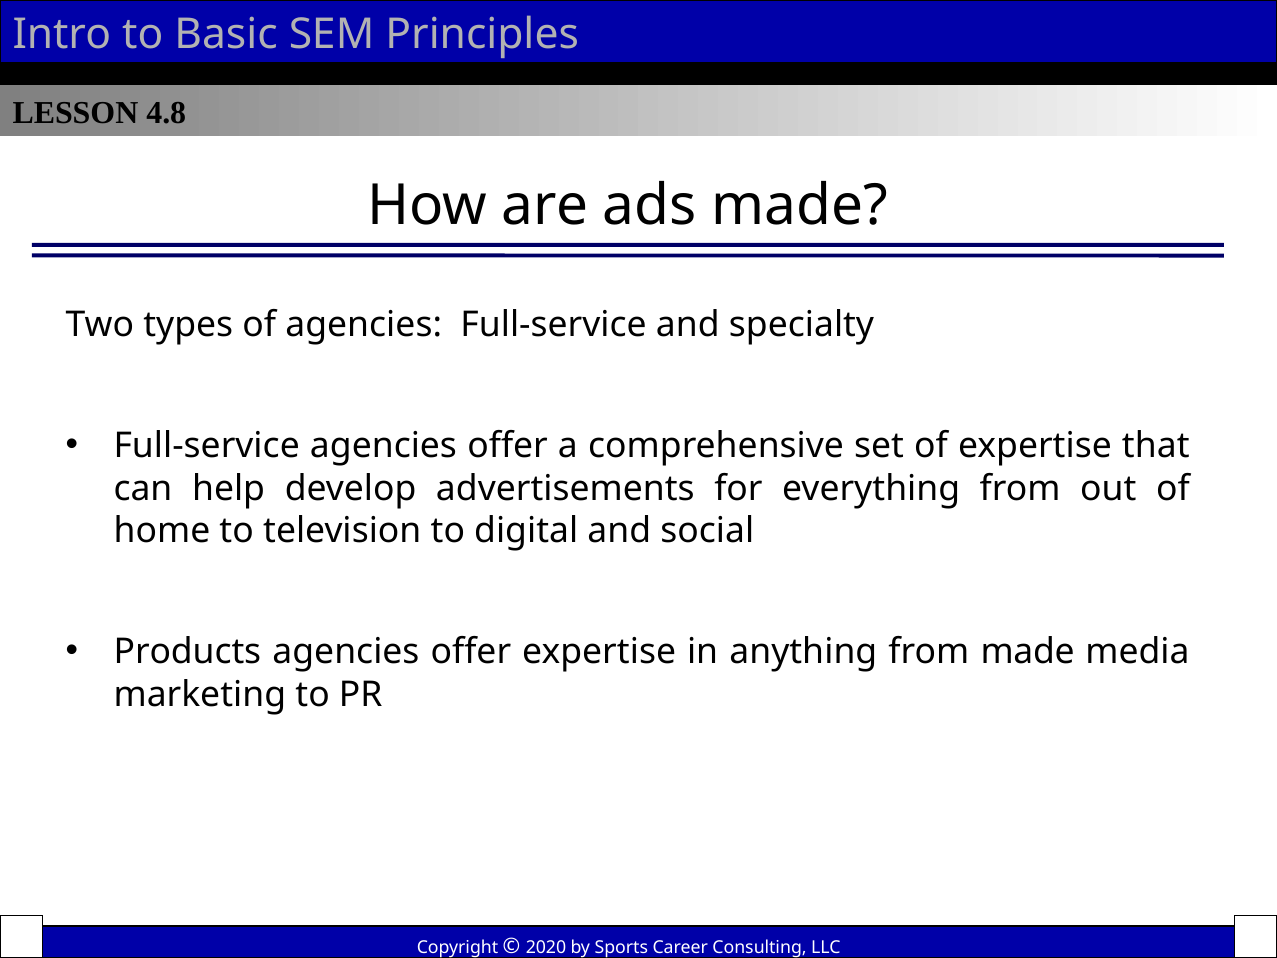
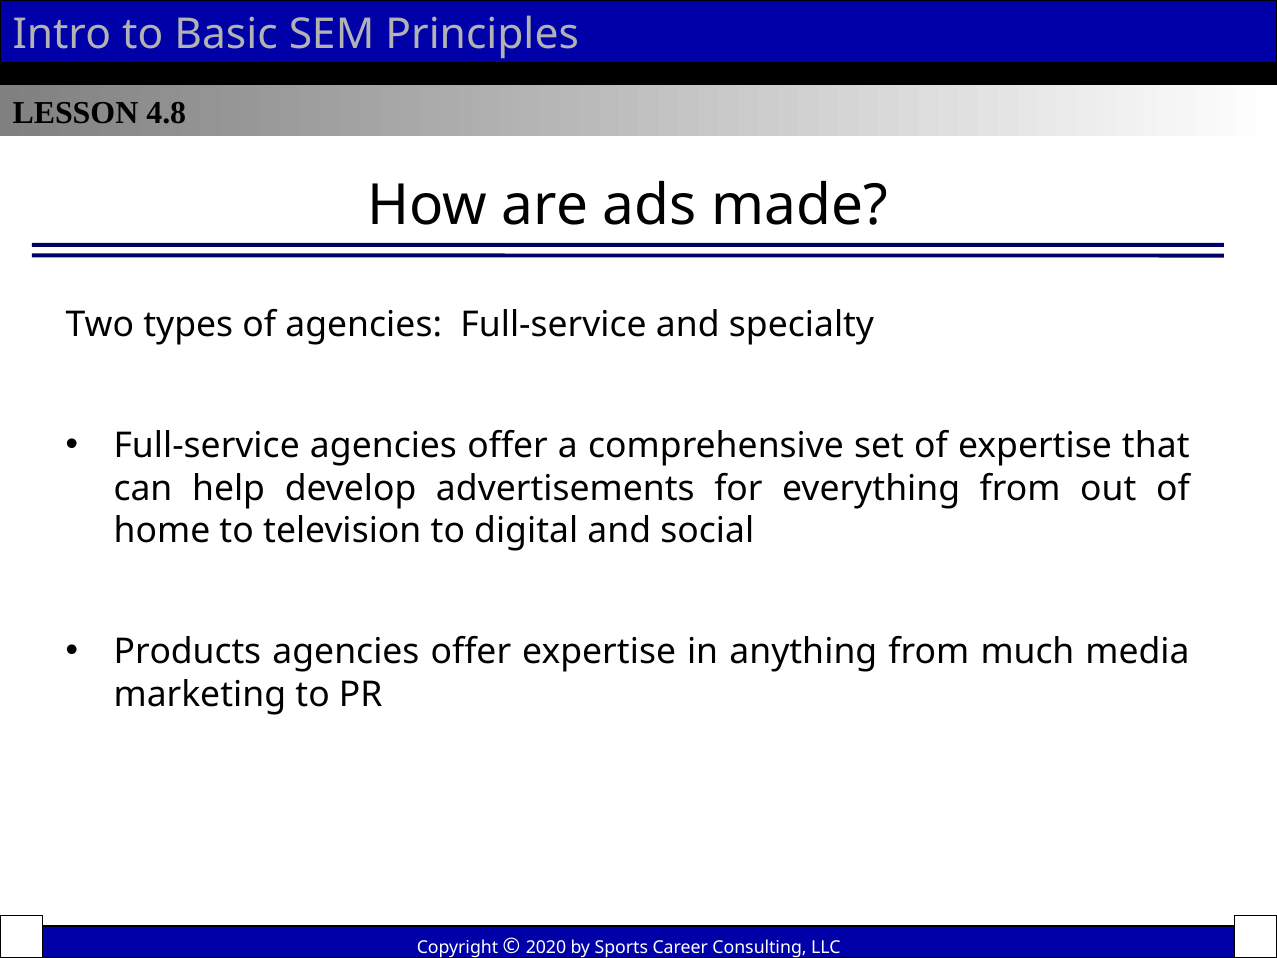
from made: made -> much
